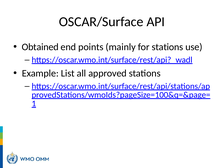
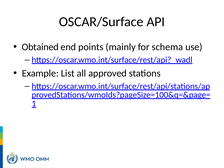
for stations: stations -> schema
